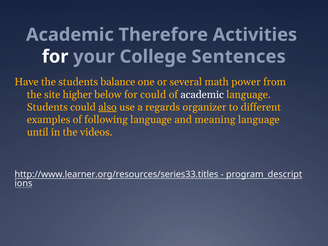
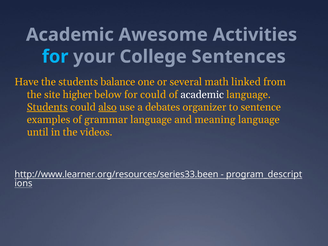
Therefore: Therefore -> Awesome
for at (55, 57) colour: white -> light blue
power: power -> linked
Students at (47, 107) underline: none -> present
regards: regards -> debates
different: different -> sentence
following: following -> grammar
http://www.learner.org/resources/series33.titles: http://www.learner.org/resources/series33.titles -> http://www.learner.org/resources/series33.been
